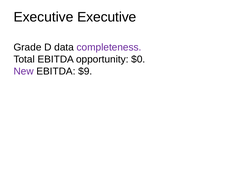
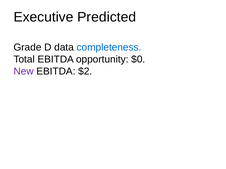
Executive Executive: Executive -> Predicted
completeness colour: purple -> blue
$9: $9 -> $2
